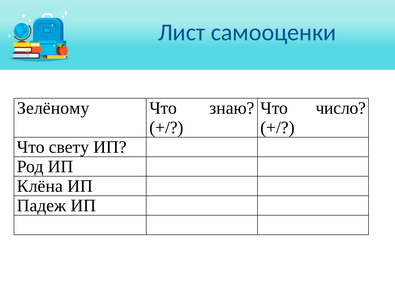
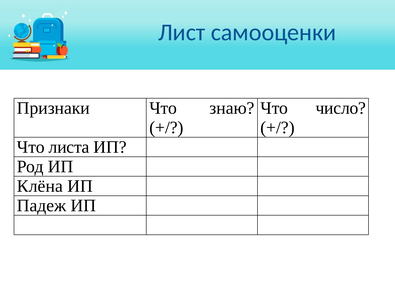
Зелёному: Зелёному -> Признаки
свету: свету -> листа
